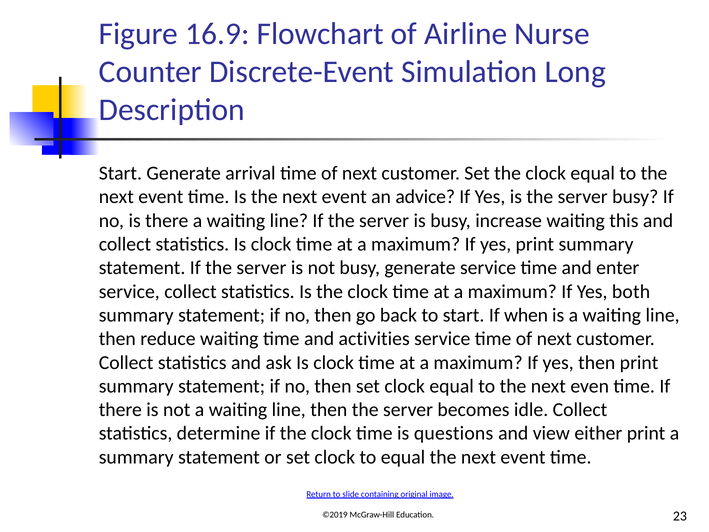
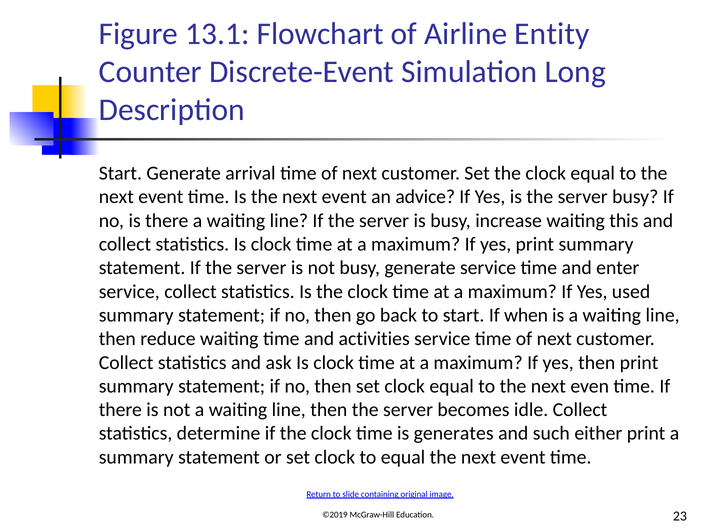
16.9: 16.9 -> 13.1
Nurse: Nurse -> Entity
both: both -> used
questions: questions -> generates
view: view -> such
